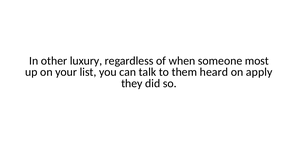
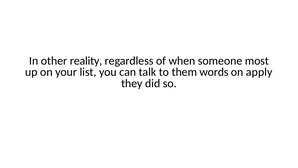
luxury: luxury -> reality
heard: heard -> words
